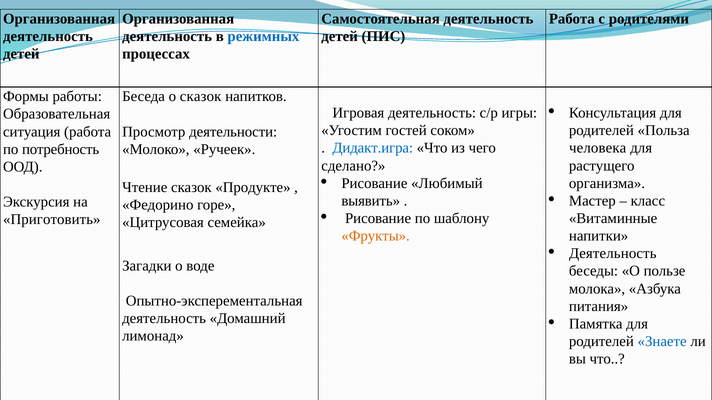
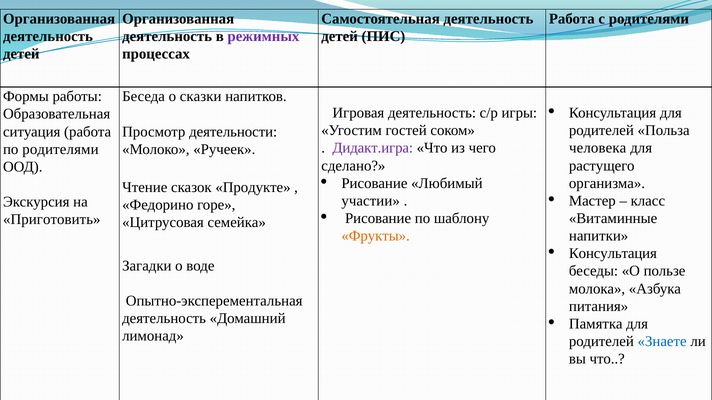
режимных colour: blue -> purple
о сказок: сказок -> сказки
Дидакт.игра colour: blue -> purple
по потребность: потребность -> родителями
выявить: выявить -> участии
Деятельность at (613, 254): Деятельность -> Консультация
